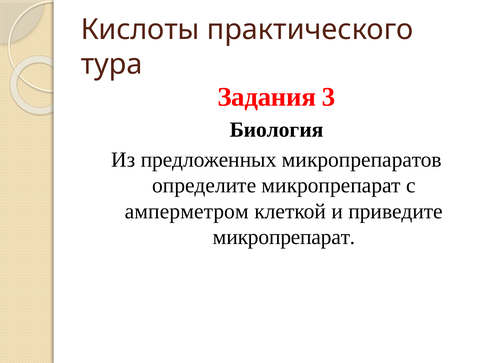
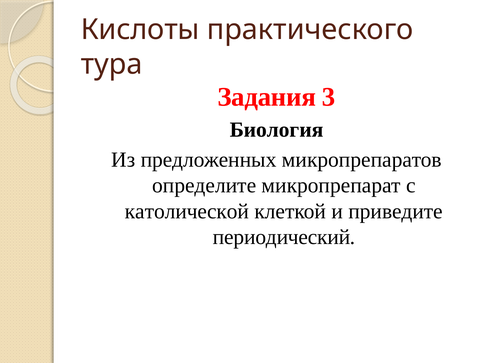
амперметром: амперметром -> католической
микропрепарат at (284, 237): микропрепарат -> периодический
